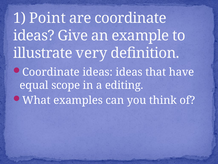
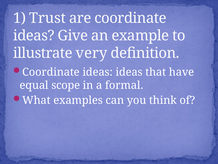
Point: Point -> Trust
editing: editing -> formal
